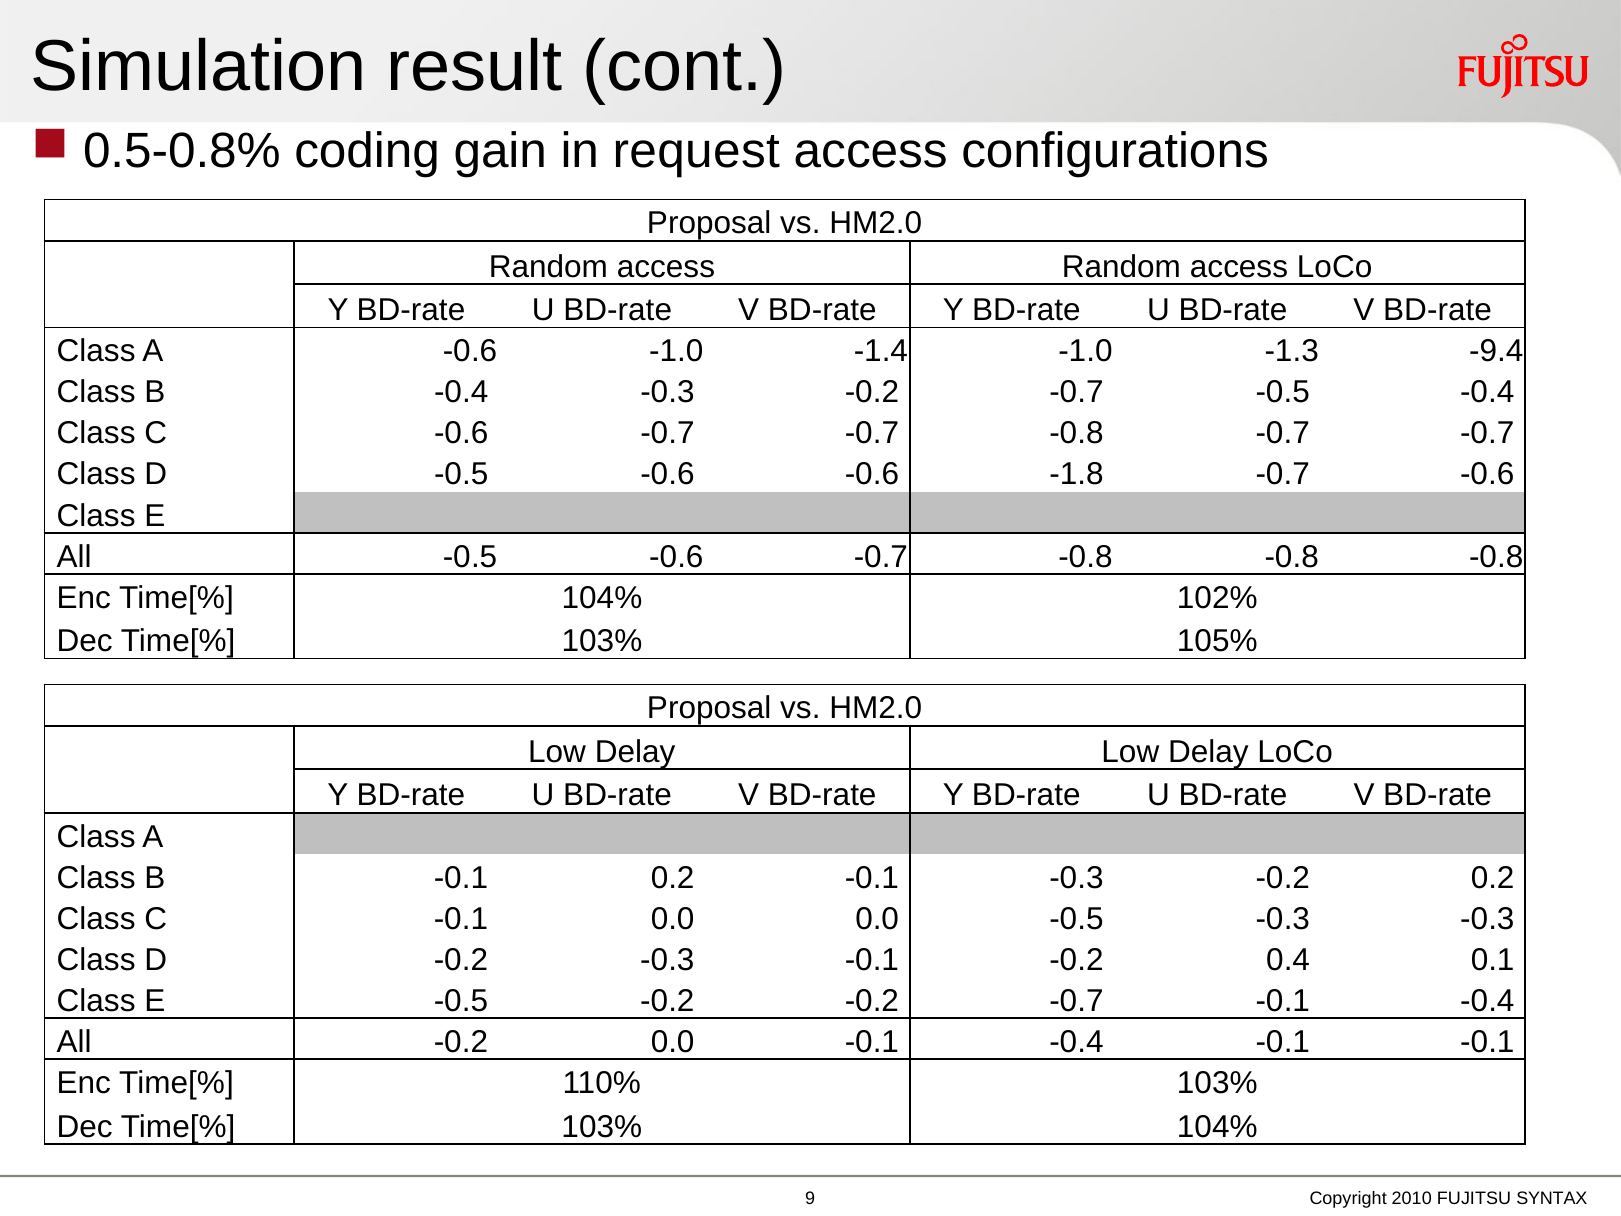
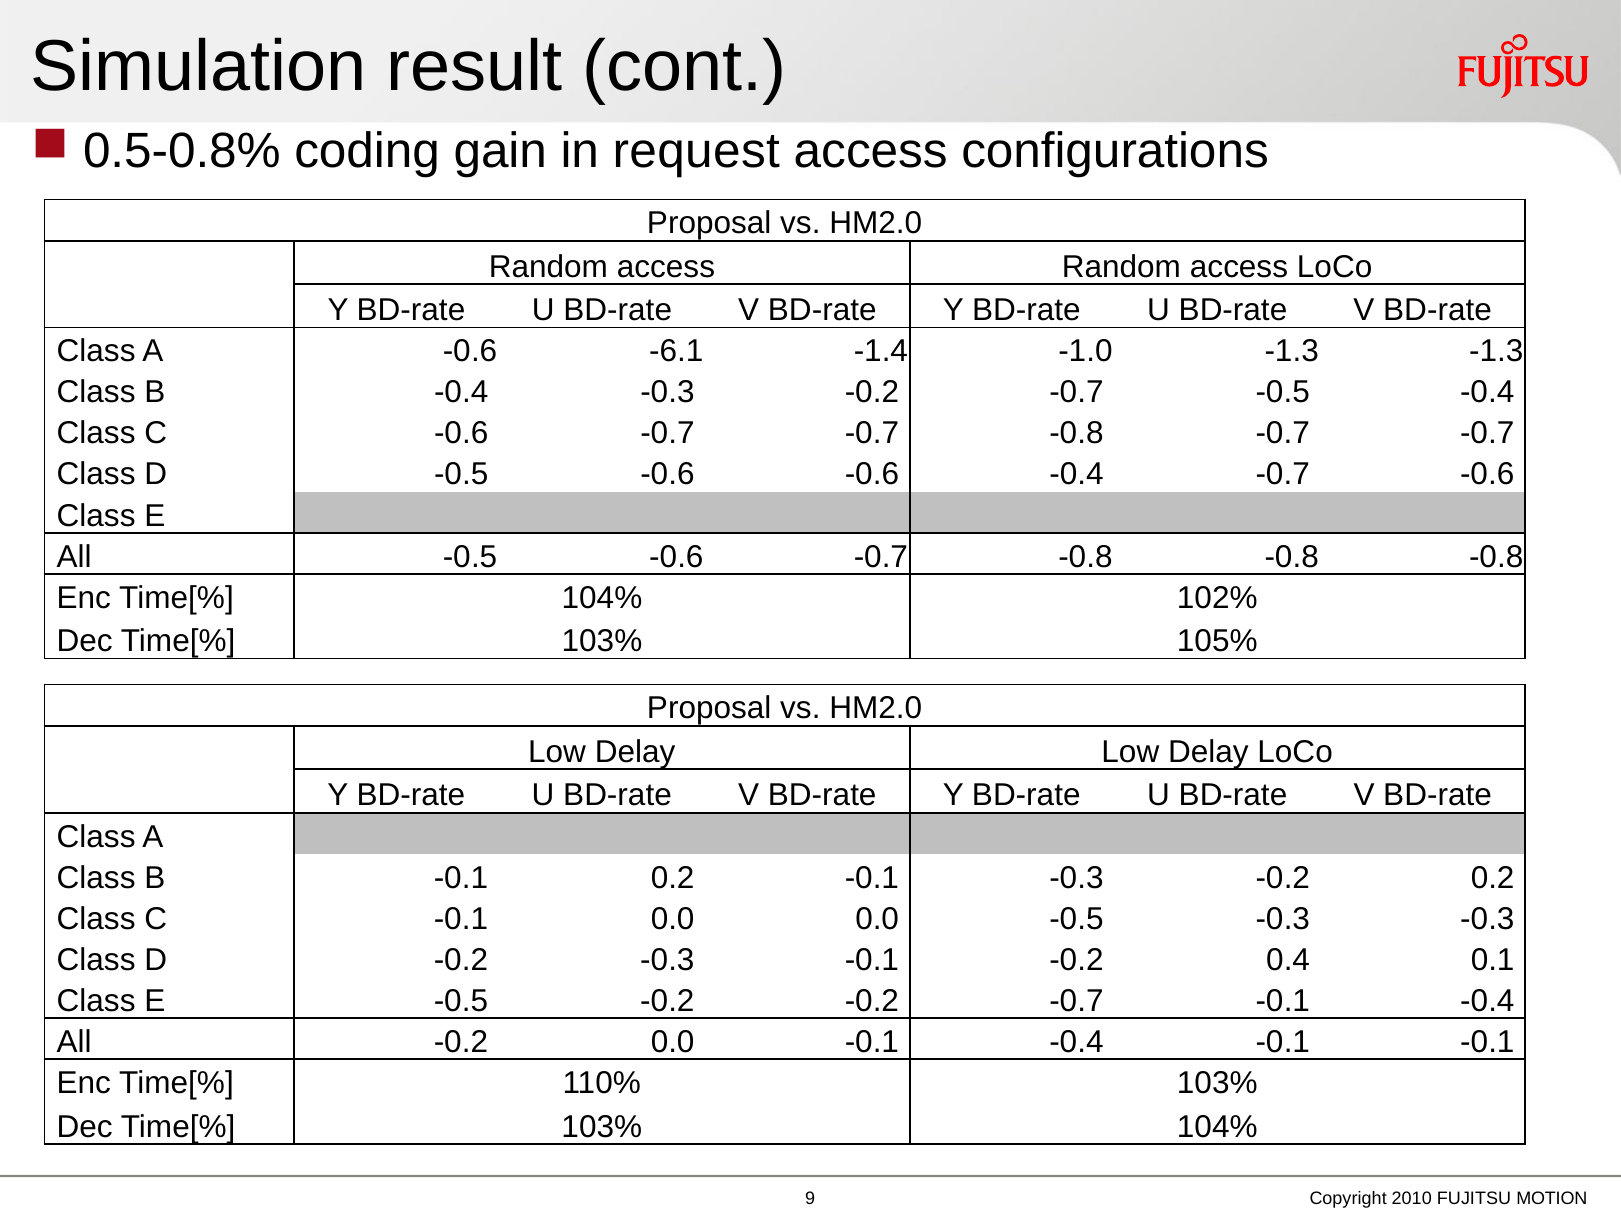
-0.6 -1.0: -1.0 -> -6.1
-1.3 -9.4: -9.4 -> -1.3
-0.6 -1.8: -1.8 -> -0.4
SYNTAX: SYNTAX -> MOTION
